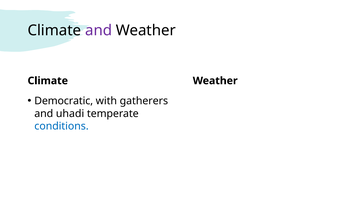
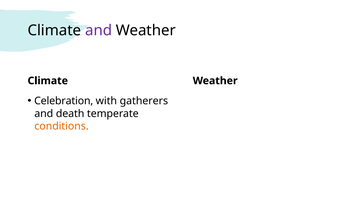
Democratic: Democratic -> Celebration
uhadi: uhadi -> death
conditions colour: blue -> orange
